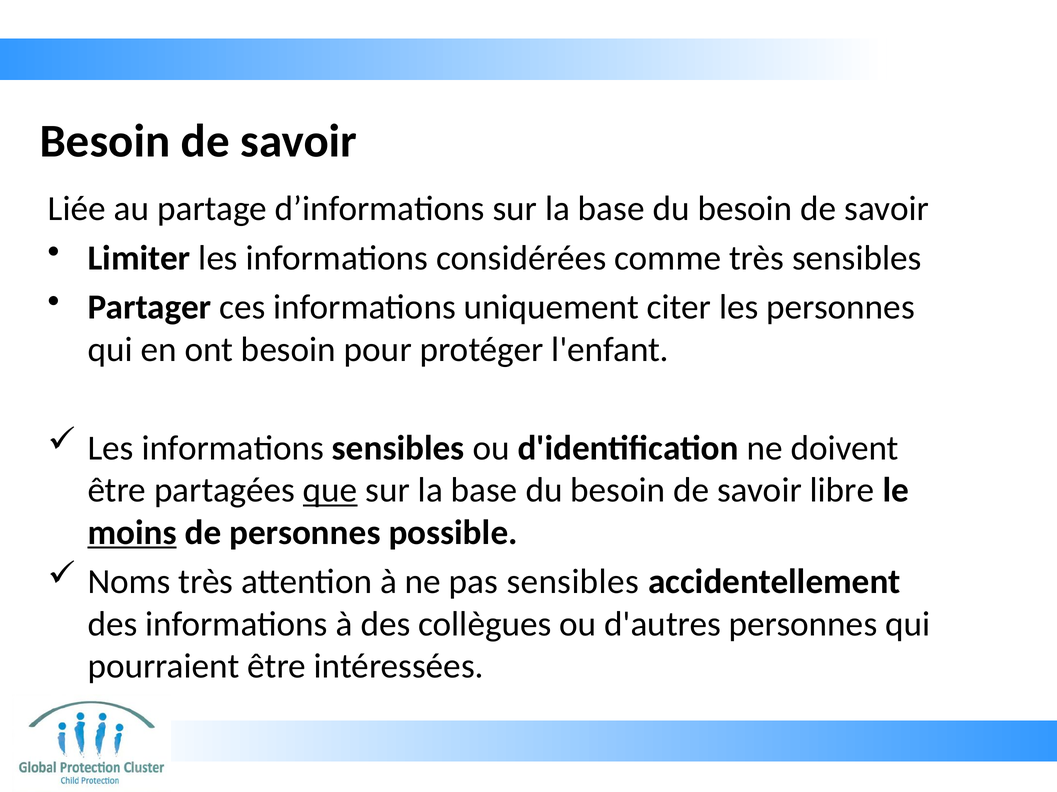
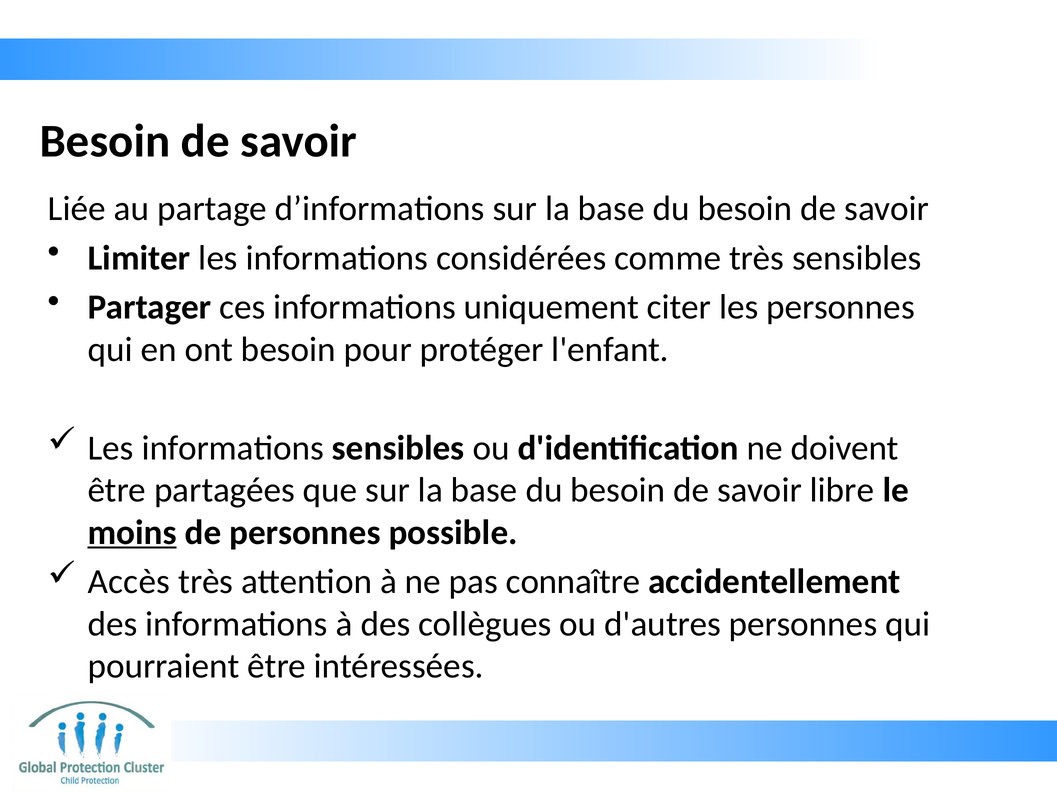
que underline: present -> none
Noms: Noms -> Accès
pas sensibles: sensibles -> connaître
